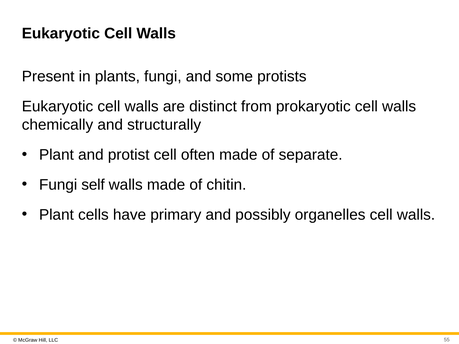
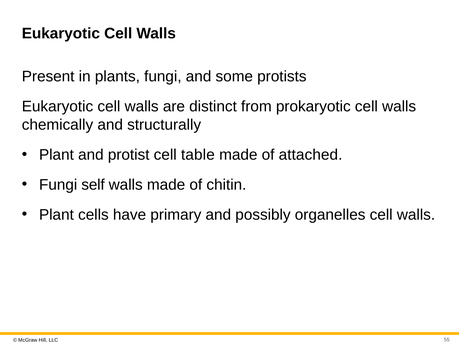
often: often -> table
separate: separate -> attached
